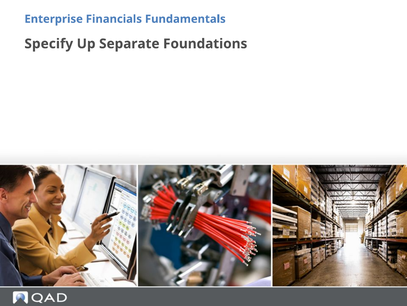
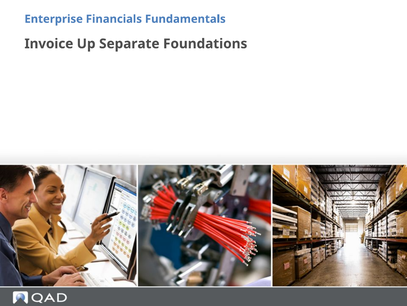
Specify: Specify -> Invoice
